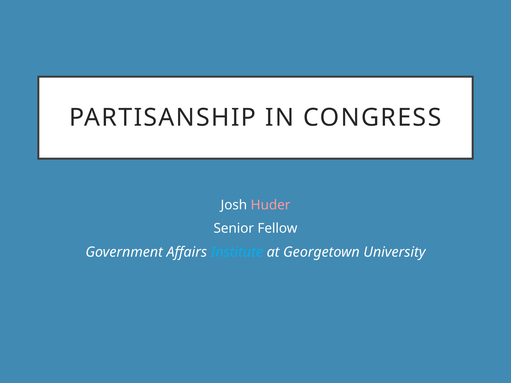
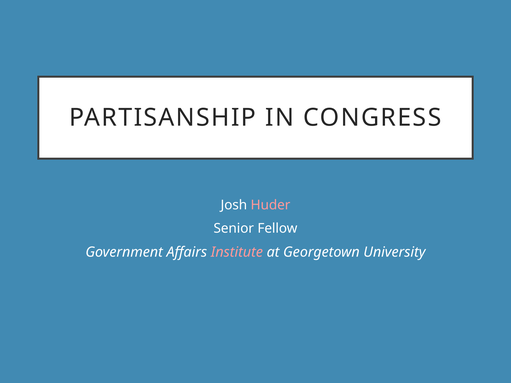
Institute colour: light blue -> pink
